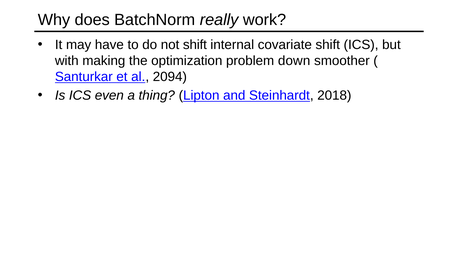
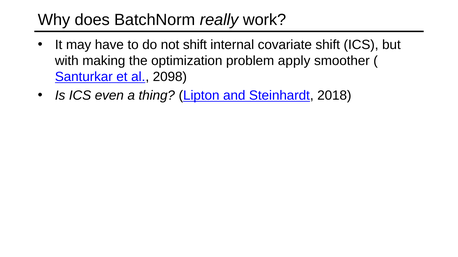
down: down -> apply
2094: 2094 -> 2098
